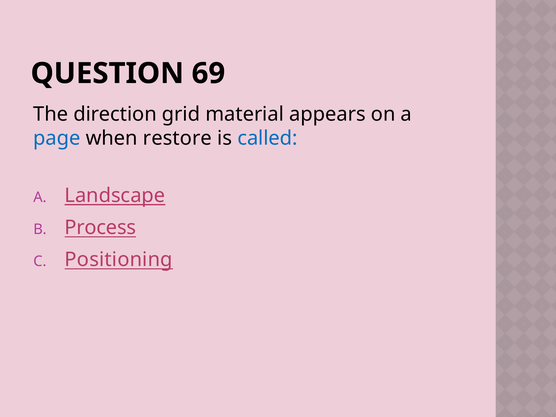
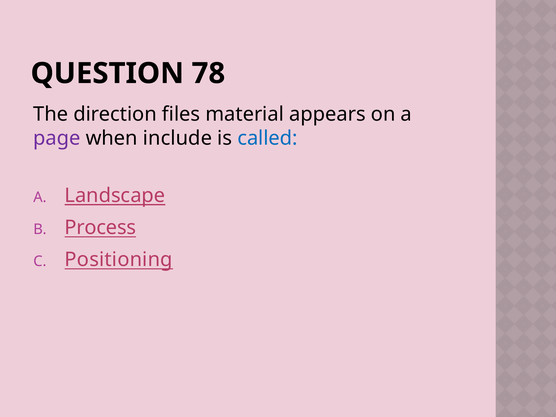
69: 69 -> 78
grid: grid -> files
page colour: blue -> purple
restore: restore -> include
